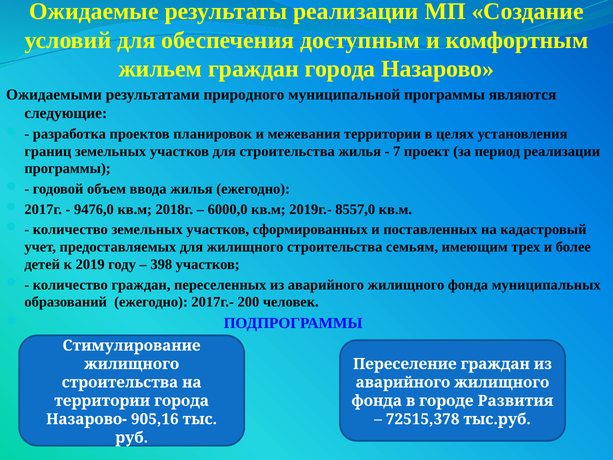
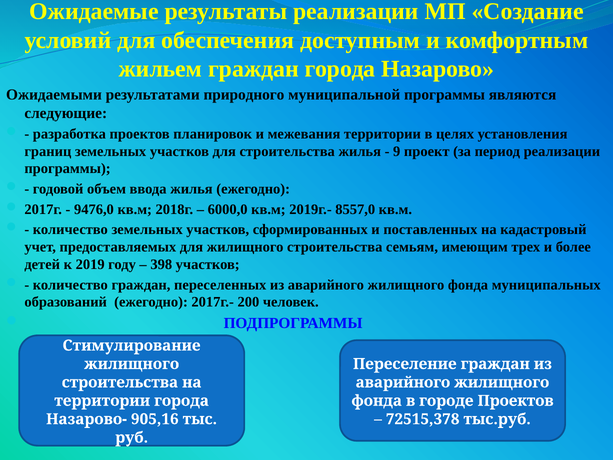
7: 7 -> 9
городе Развития: Развития -> Проектов
